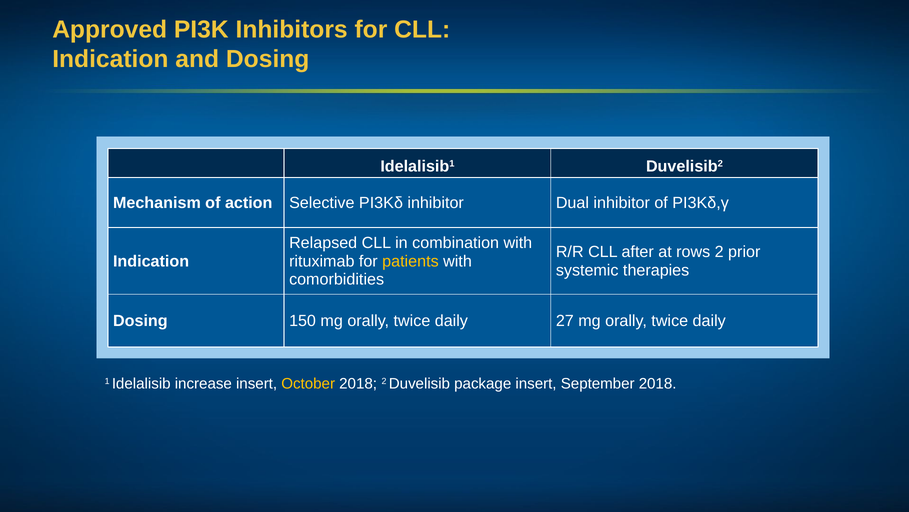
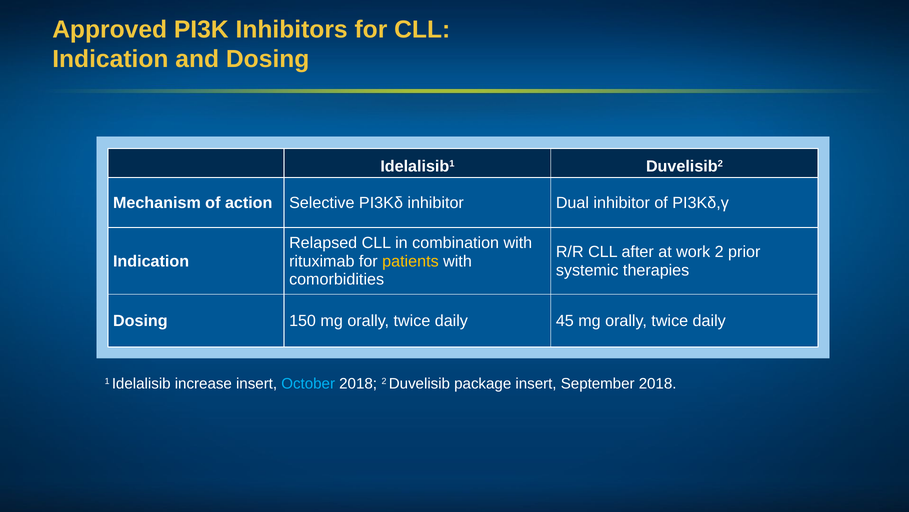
rows: rows -> work
27: 27 -> 45
October colour: yellow -> light blue
